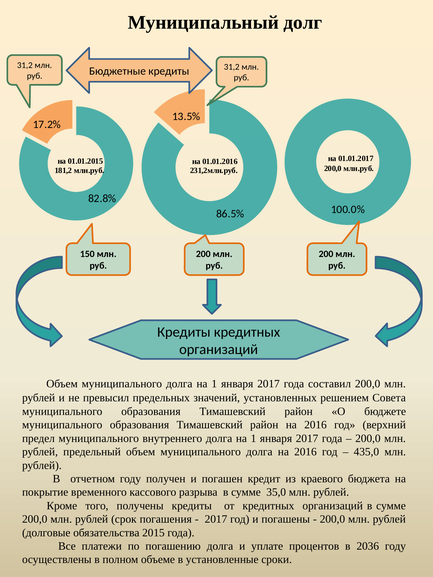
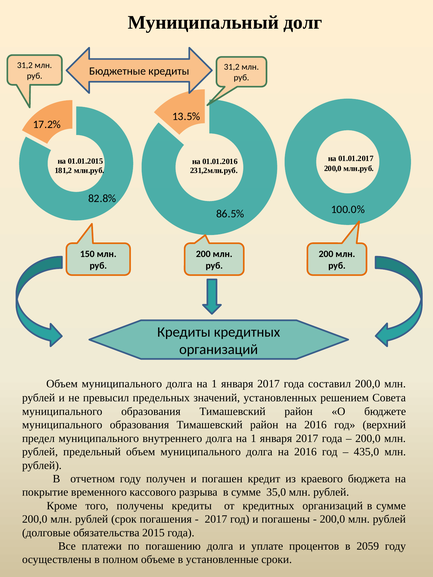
2036: 2036 -> 2059
